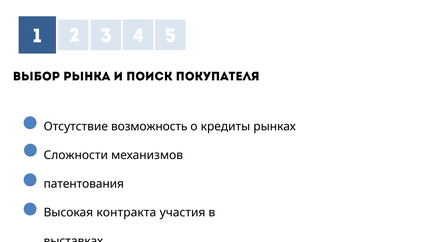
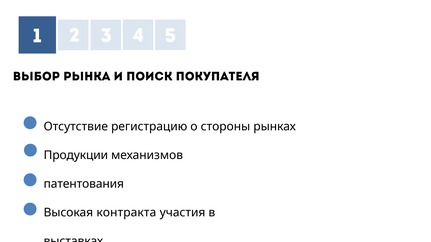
возможность: возможность -> регистрацию
кредиты: кредиты -> стороны
Сложности at (76, 156): Сложности -> Продукции
